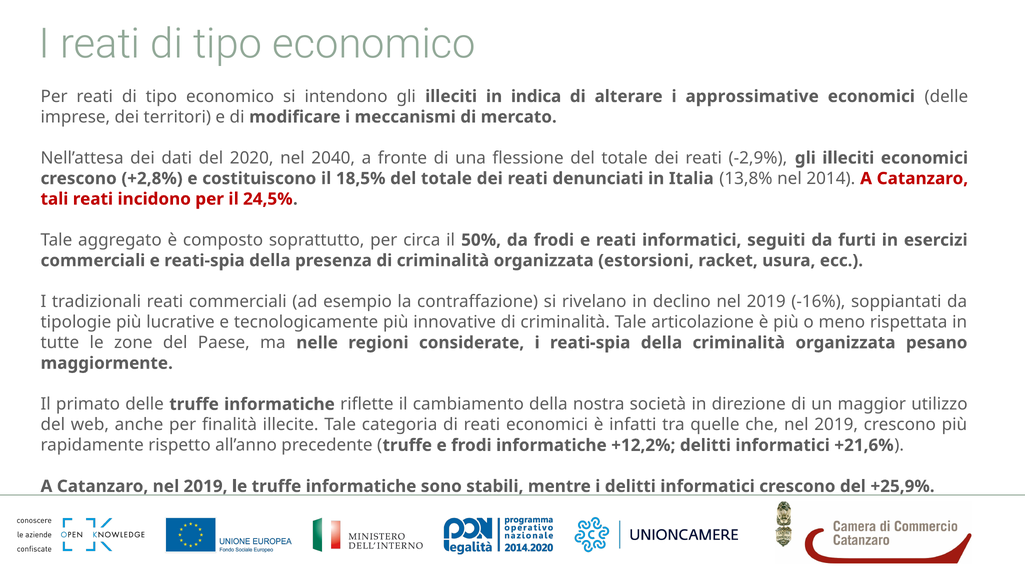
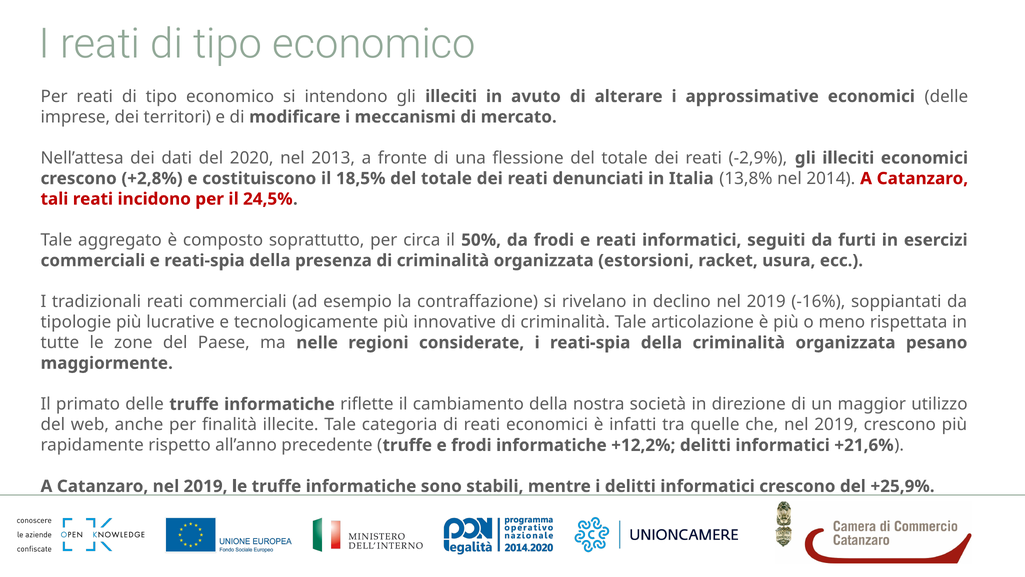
indica: indica -> avuto
2040: 2040 -> 2013
